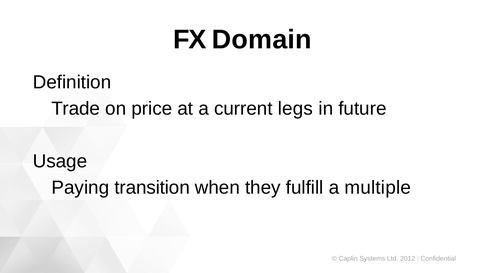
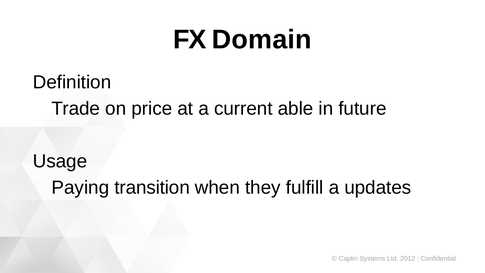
legs: legs -> able
multiple: multiple -> updates
